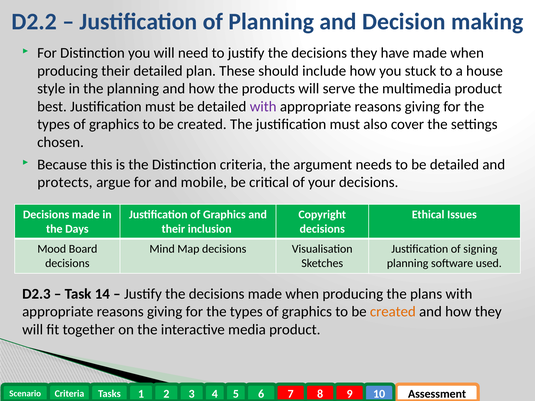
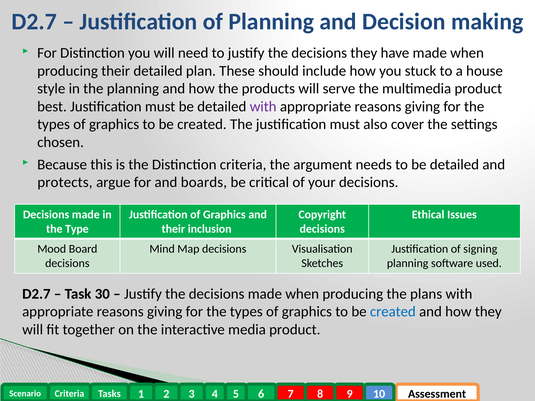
D2.2 at (34, 22): D2.2 -> D2.7
mobile: mobile -> boards
Days: Days -> Type
D2.3 at (36, 294): D2.3 -> D2.7
14: 14 -> 30
created at (393, 312) colour: orange -> blue
